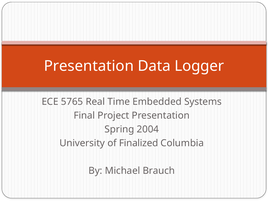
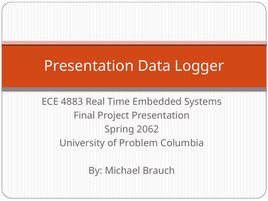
5765: 5765 -> 4883
2004: 2004 -> 2062
Finalized: Finalized -> Problem
